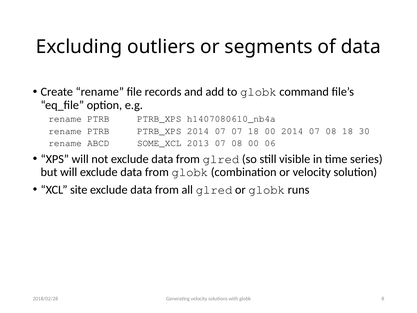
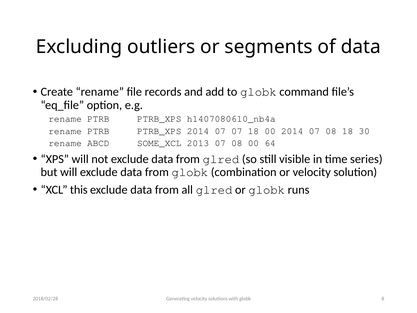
06: 06 -> 64
site: site -> this
